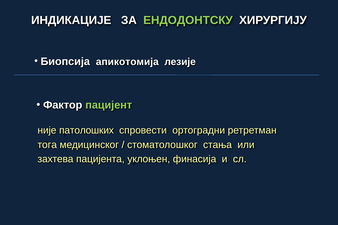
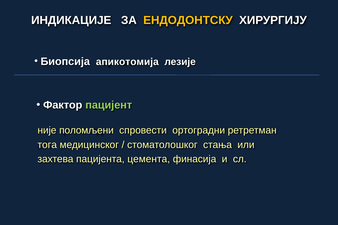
ЕНДОДОНТСКУ colour: light green -> yellow
патолошких: патолошких -> поломљени
уклоњен: уклоњен -> цемента
